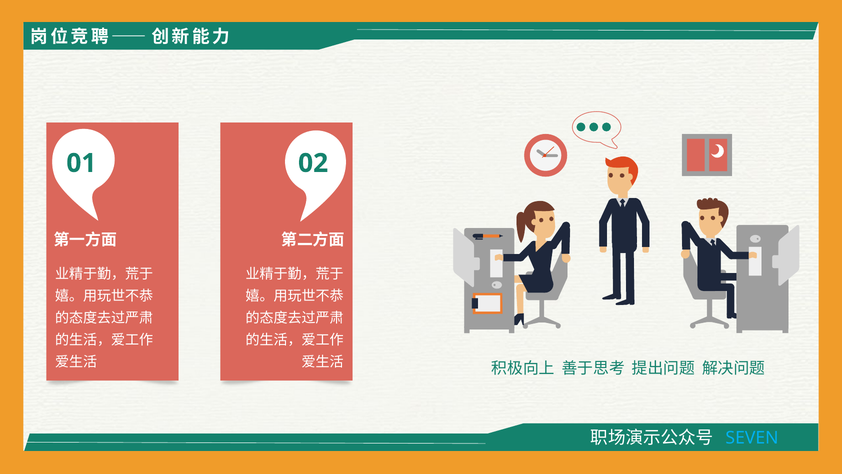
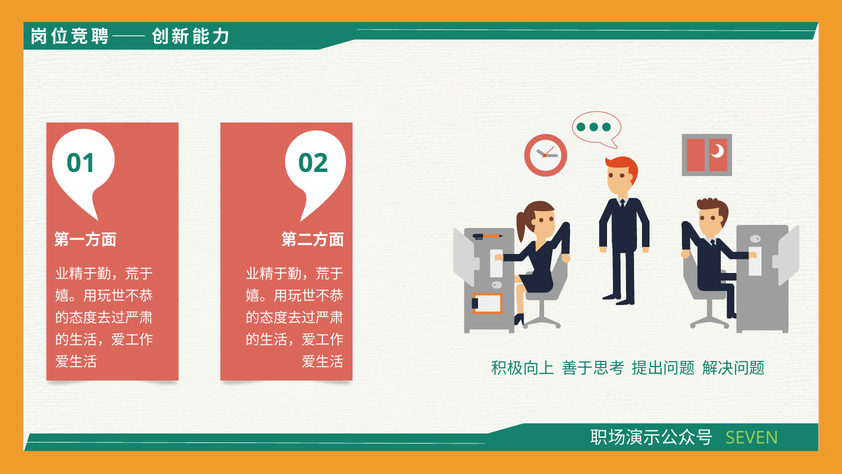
SEVEN colour: light blue -> light green
